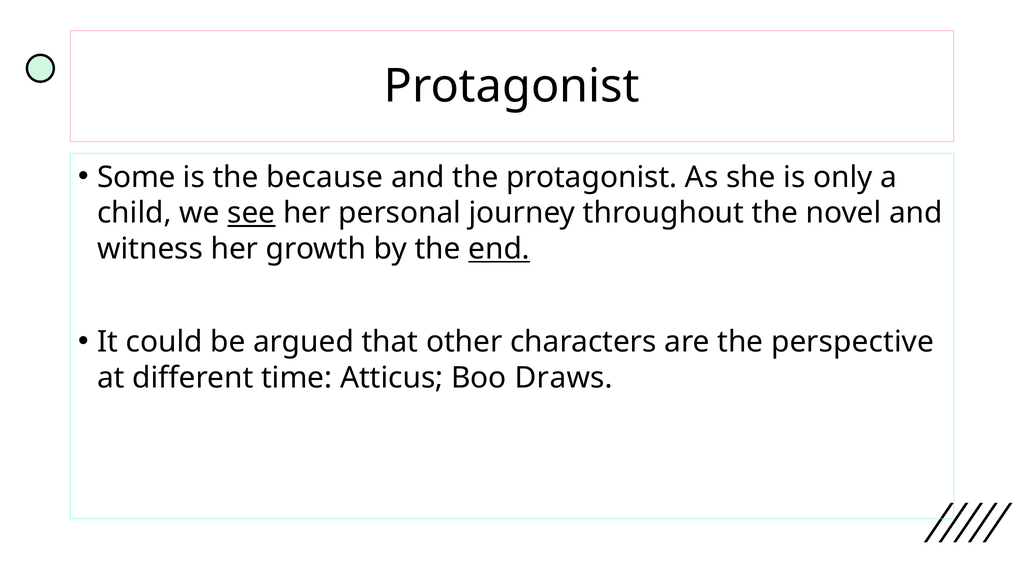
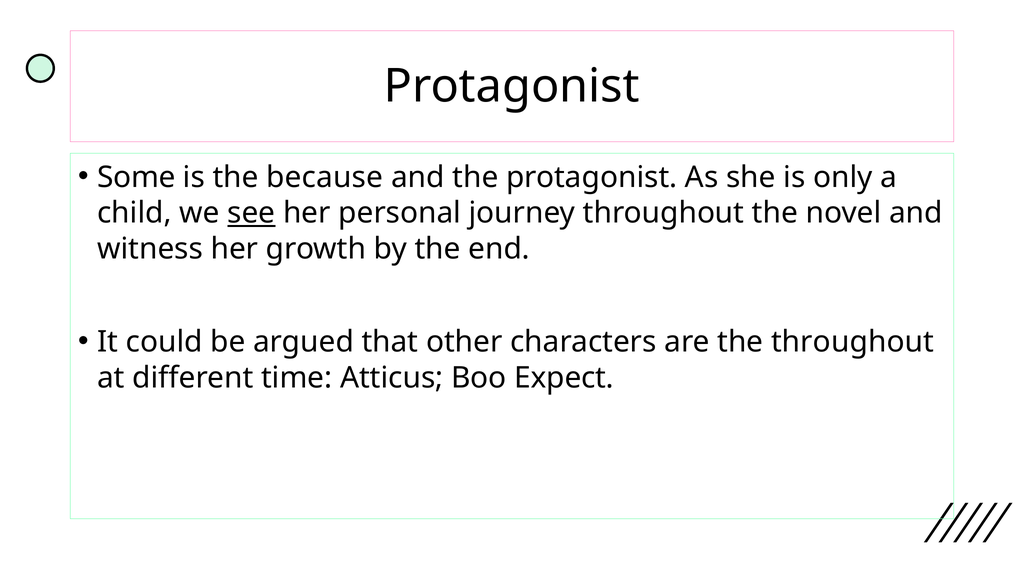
end underline: present -> none
the perspective: perspective -> throughout
Draws: Draws -> Expect
